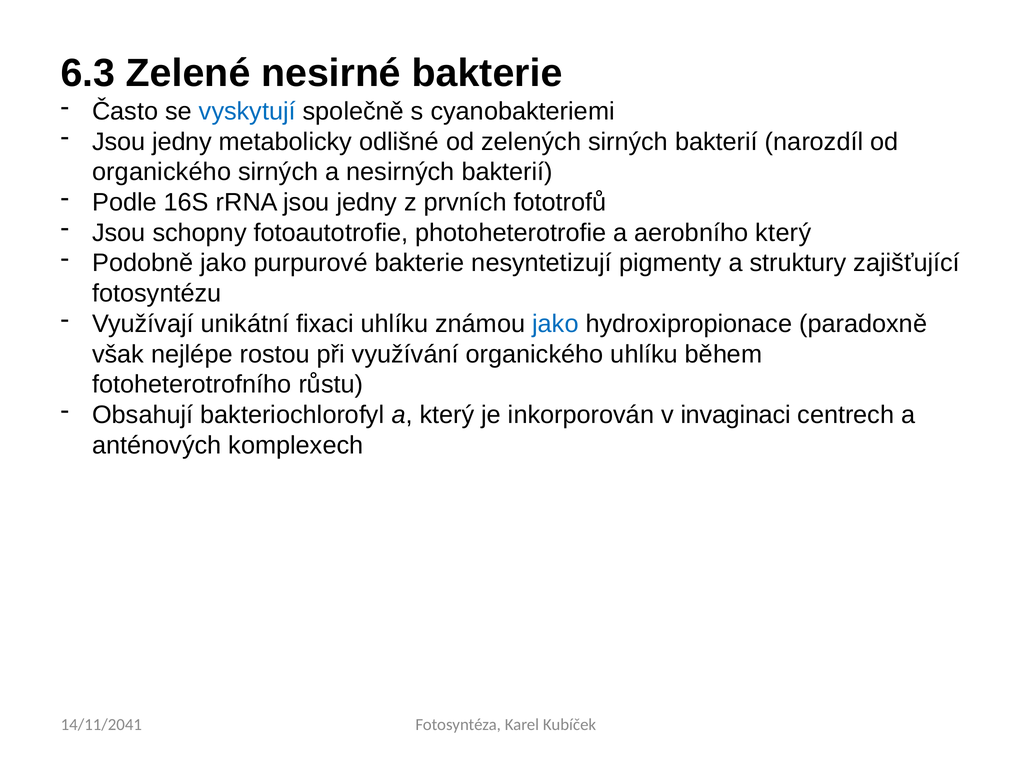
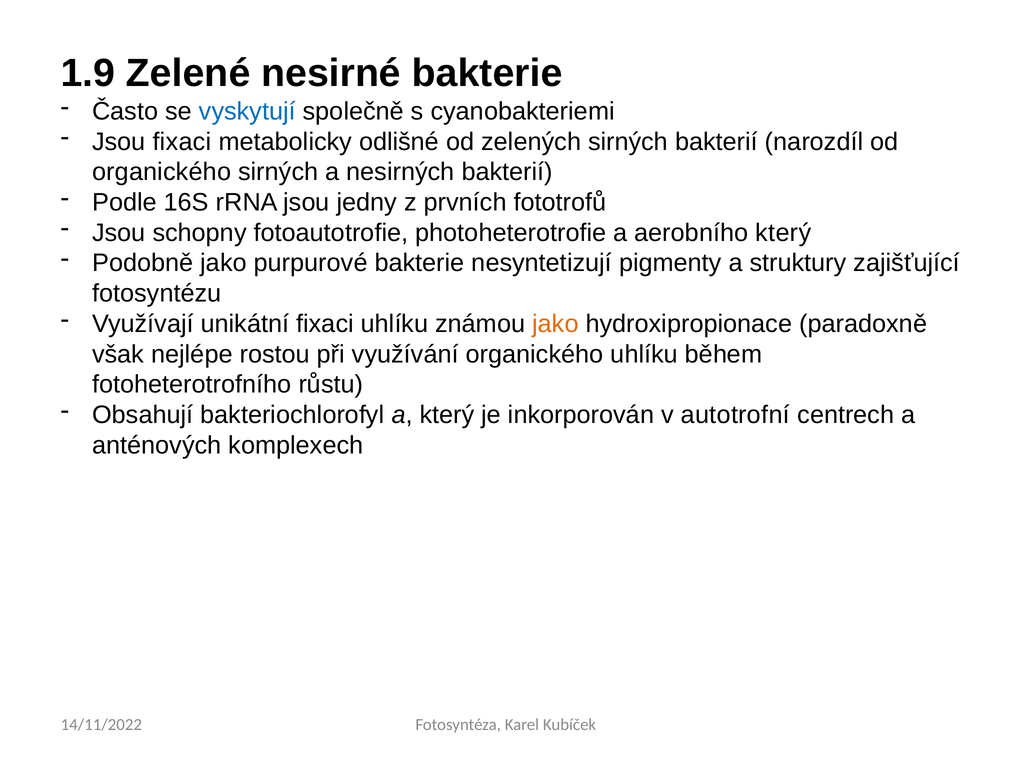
6.3: 6.3 -> 1.9
jedny at (182, 142): jedny -> fixaci
jako at (555, 324) colour: blue -> orange
invaginaci: invaginaci -> autotrofní
14/11/2041: 14/11/2041 -> 14/11/2022
